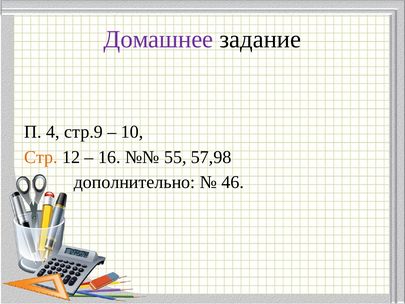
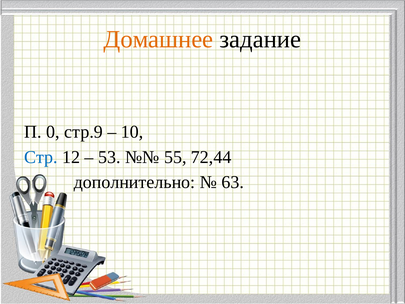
Домашнее colour: purple -> orange
4: 4 -> 0
Стр colour: orange -> blue
16: 16 -> 53
57,98: 57,98 -> 72,44
46: 46 -> 63
